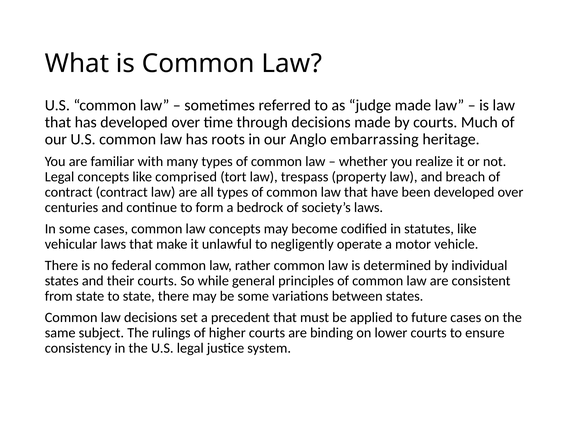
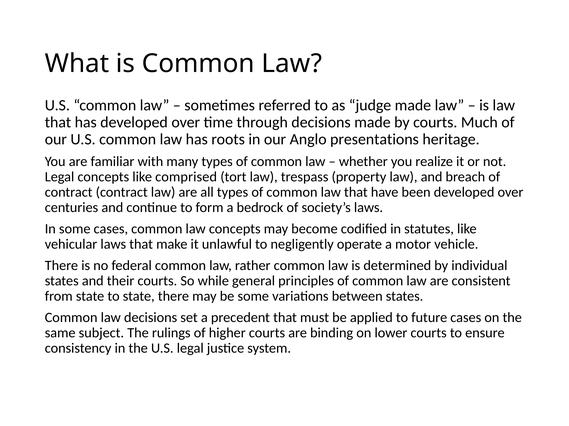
embarrassing: embarrassing -> presentations
